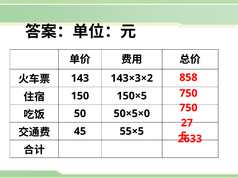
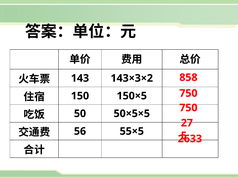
50×5×0: 50×5×0 -> 50×5×5
45: 45 -> 56
